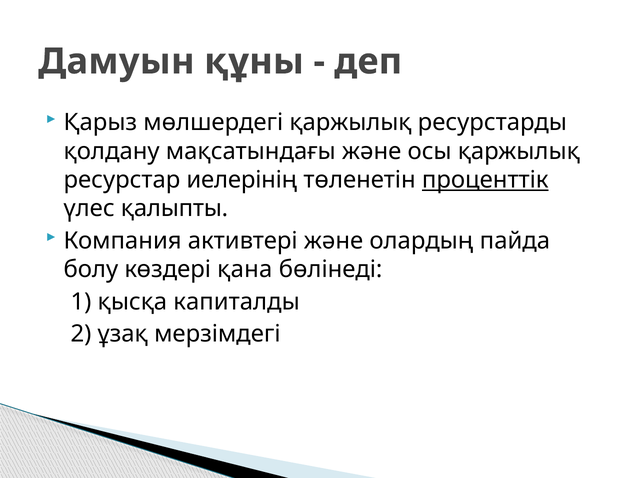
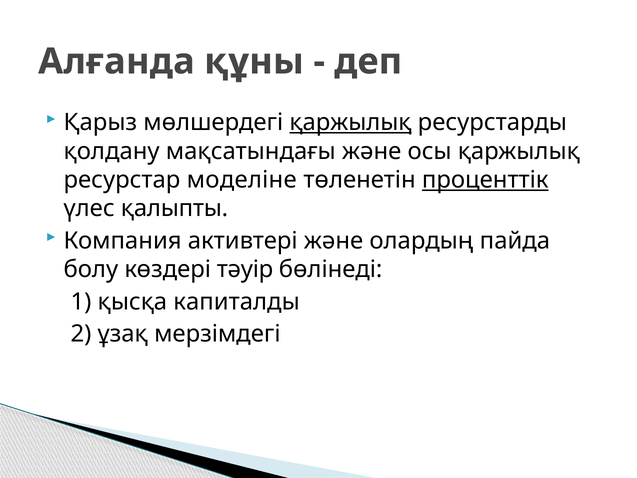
Дамуын: Дамуын -> Алғанда
қаржылық at (351, 122) underline: none -> present
иелерінің: иелерінің -> моделіне
қана: қана -> тәуір
